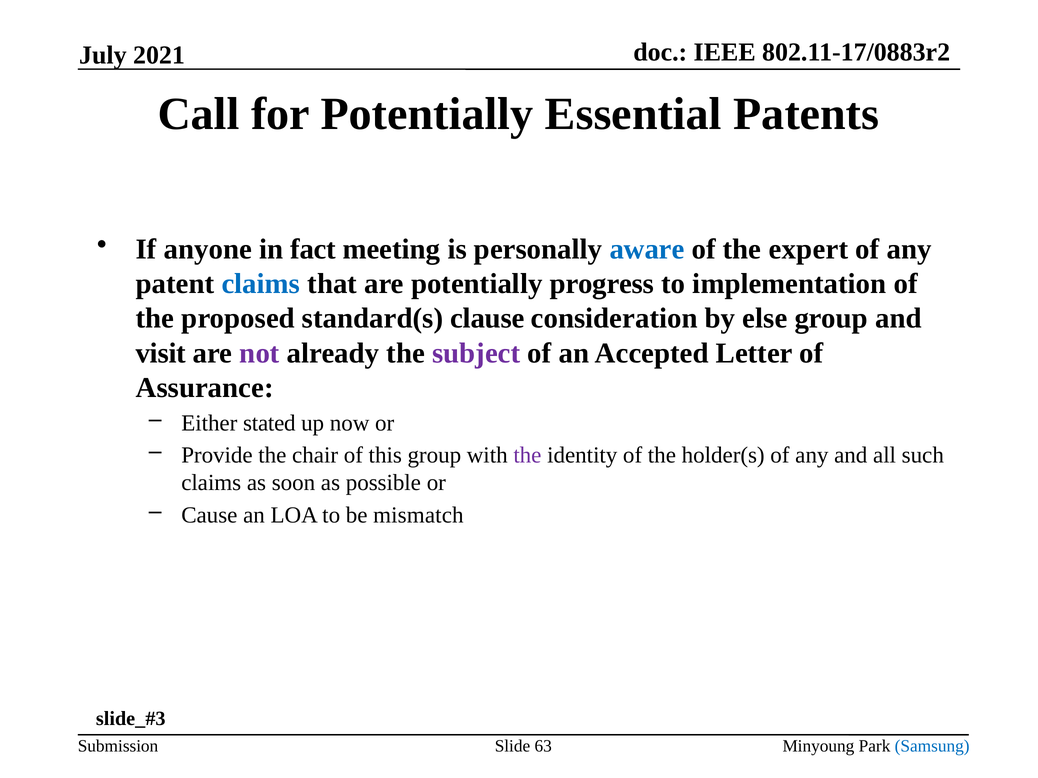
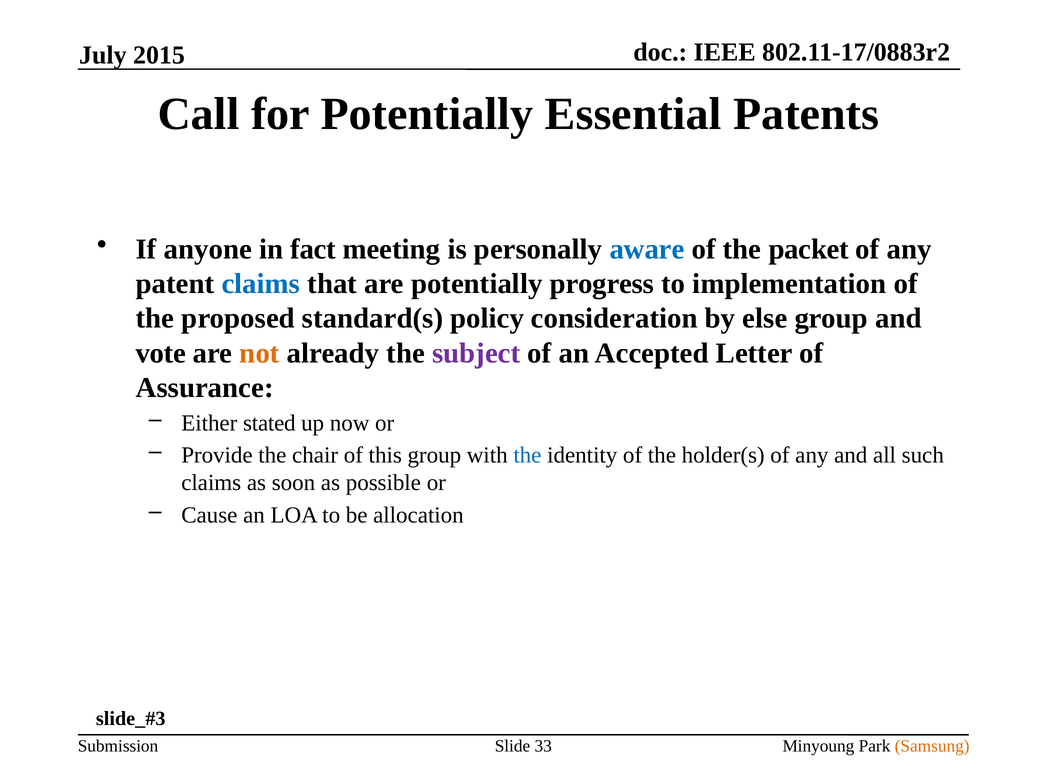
2021: 2021 -> 2015
expert: expert -> packet
clause: clause -> policy
visit: visit -> vote
not colour: purple -> orange
the at (527, 455) colour: purple -> blue
mismatch: mismatch -> allocation
63: 63 -> 33
Samsung colour: blue -> orange
